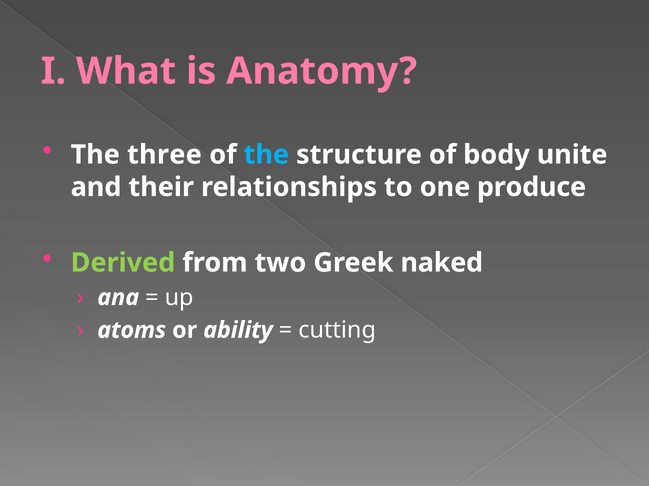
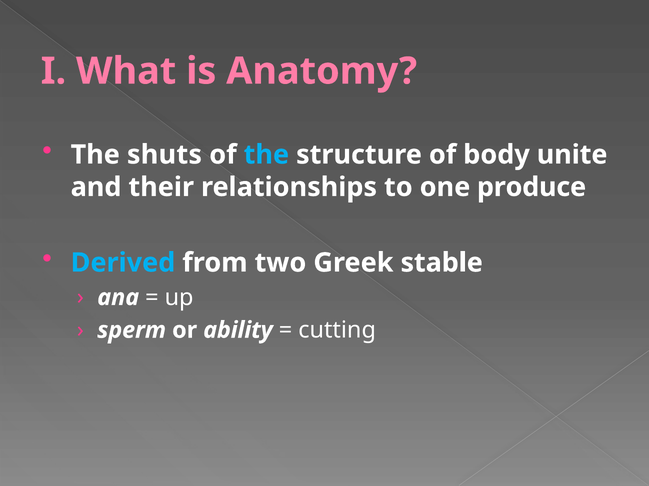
three: three -> shuts
Derived colour: light green -> light blue
naked: naked -> stable
atoms: atoms -> sperm
